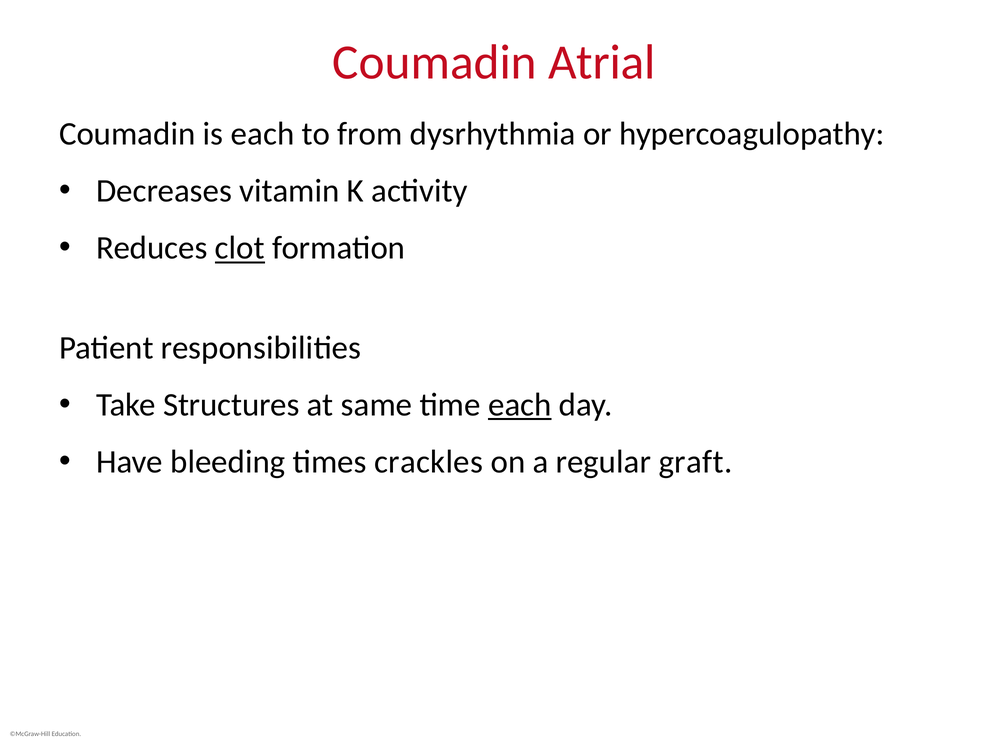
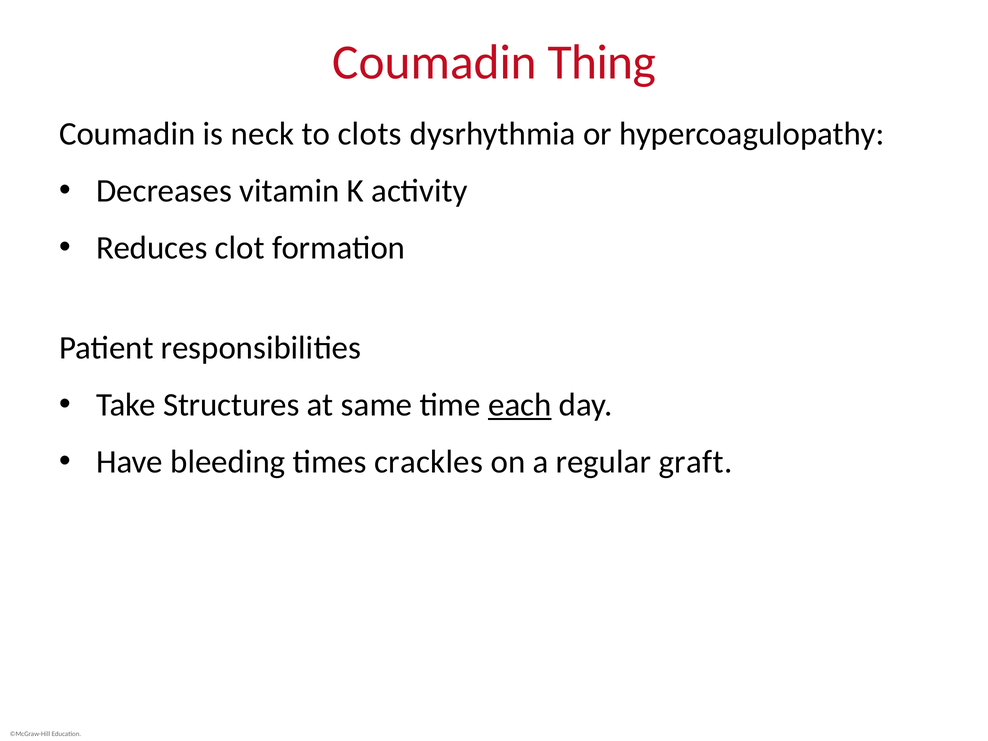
Atrial: Atrial -> Thing
is each: each -> neck
from: from -> clots
clot underline: present -> none
